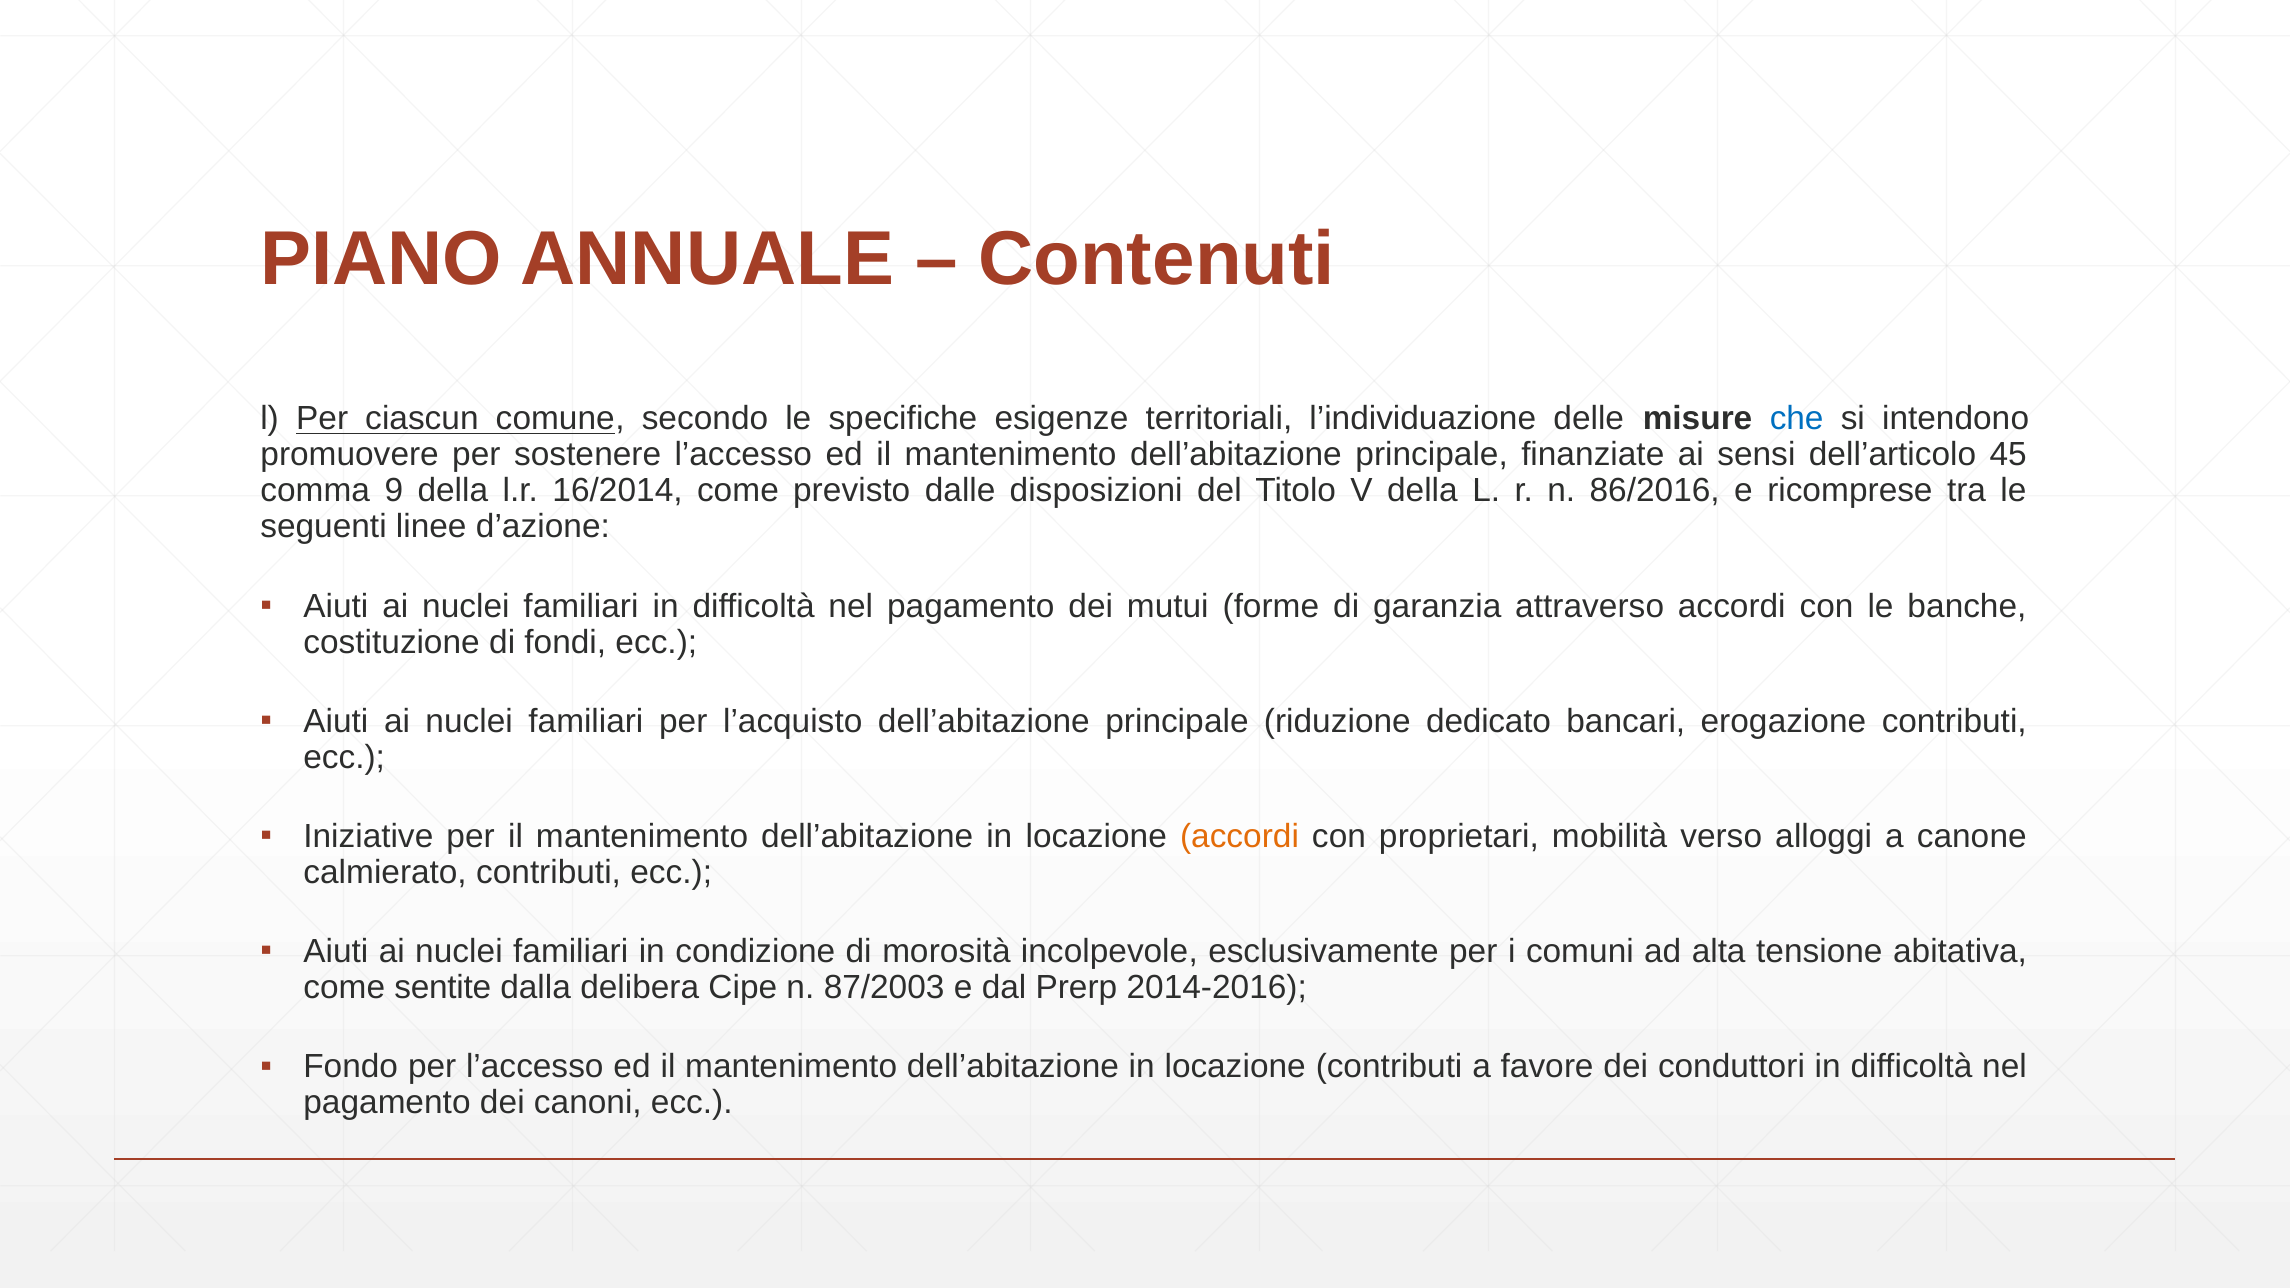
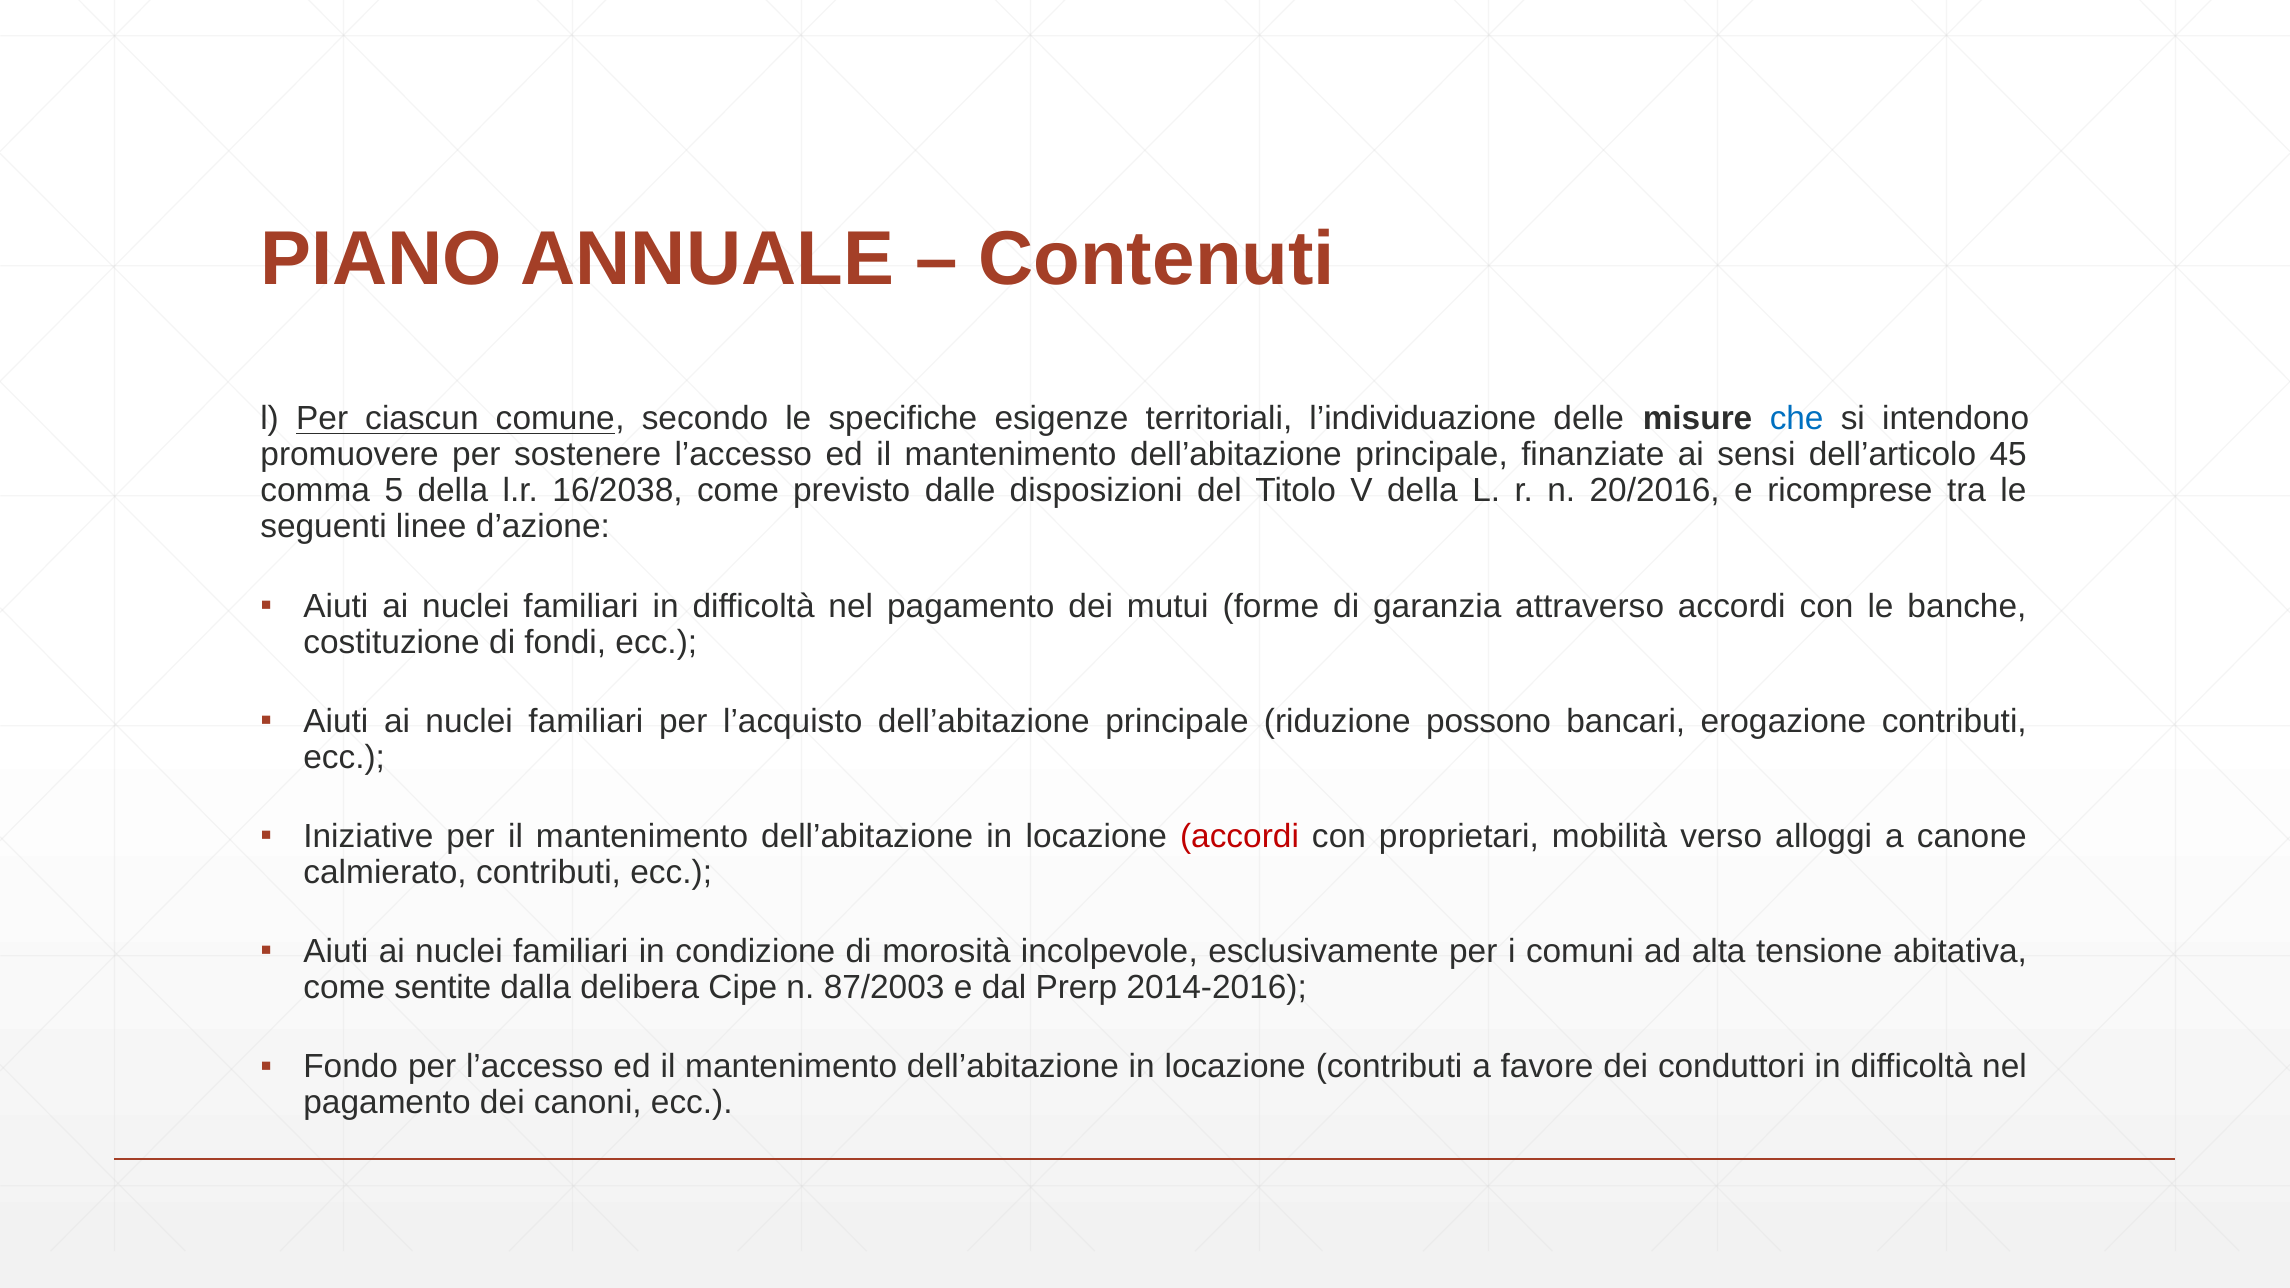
9: 9 -> 5
16/2014: 16/2014 -> 16/2038
86/2016: 86/2016 -> 20/2016
dedicato: dedicato -> possono
accordi at (1239, 836) colour: orange -> red
